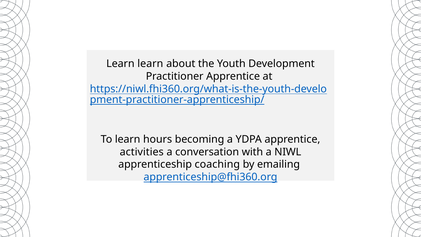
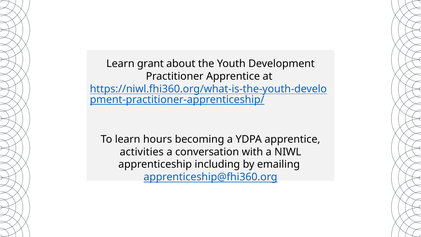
Learn learn: learn -> grant
coaching: coaching -> including
